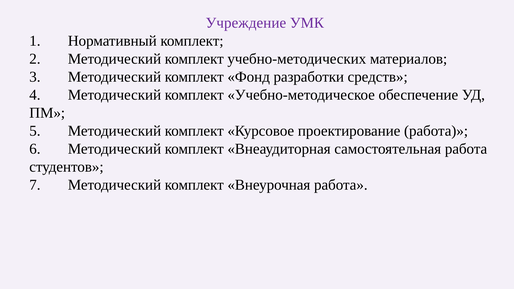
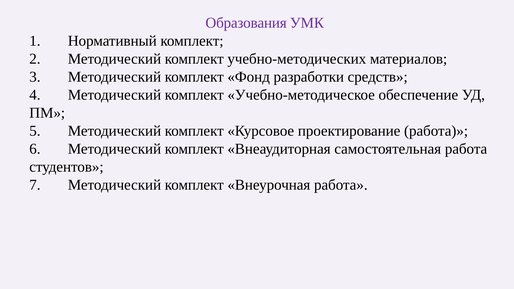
Учреждение: Учреждение -> Образования
